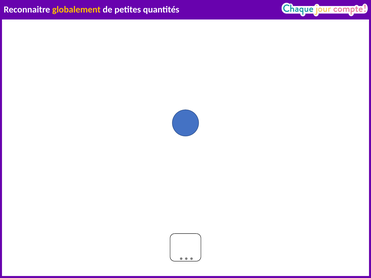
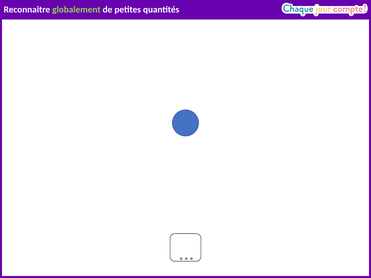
globalement colour: yellow -> light green
